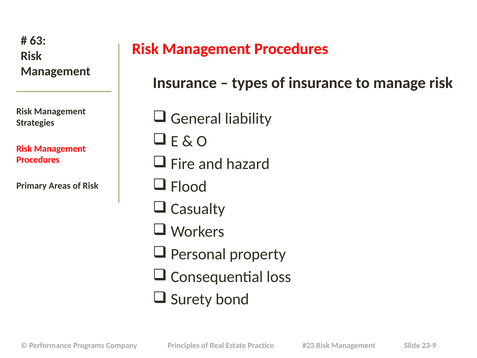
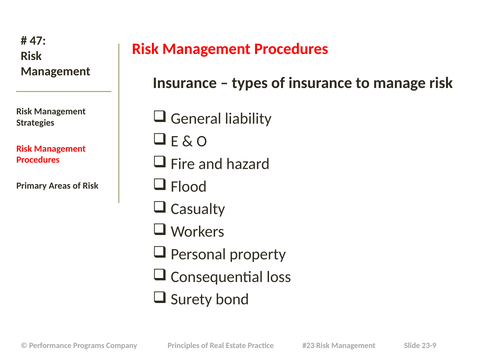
63: 63 -> 47
